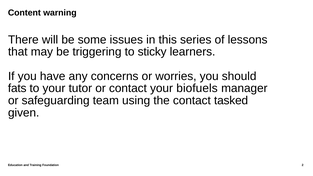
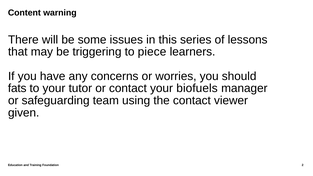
sticky: sticky -> piece
tasked: tasked -> viewer
